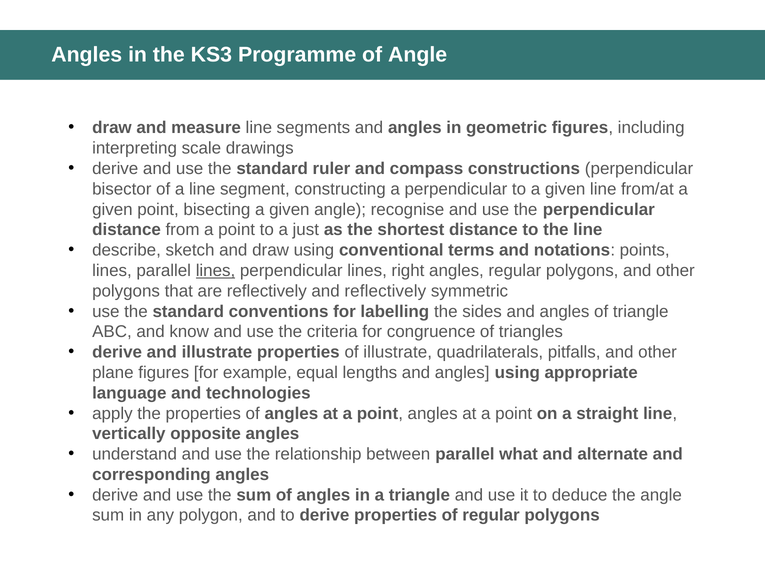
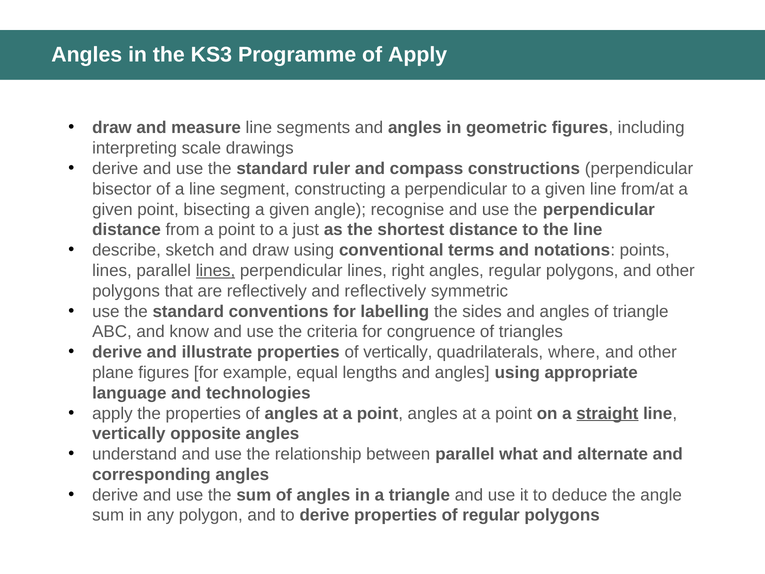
of Angle: Angle -> Apply
of illustrate: illustrate -> vertically
pitfalls: pitfalls -> where
straight underline: none -> present
